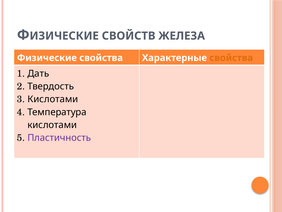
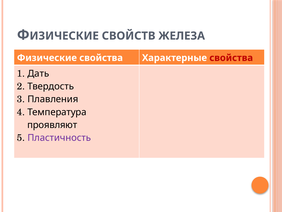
свойства at (231, 58) colour: orange -> red
Кислотами at (53, 99): Кислотами -> Плавления
кислотами at (52, 125): кислотами -> проявляют
